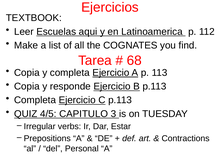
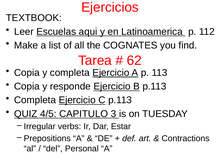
68: 68 -> 62
